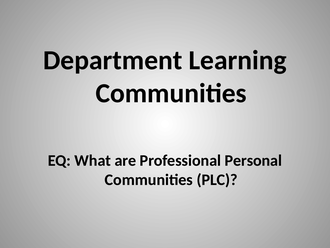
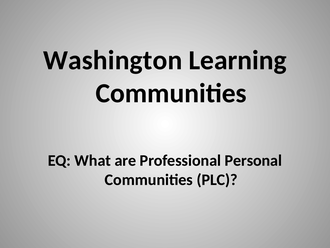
Department: Department -> Washington
